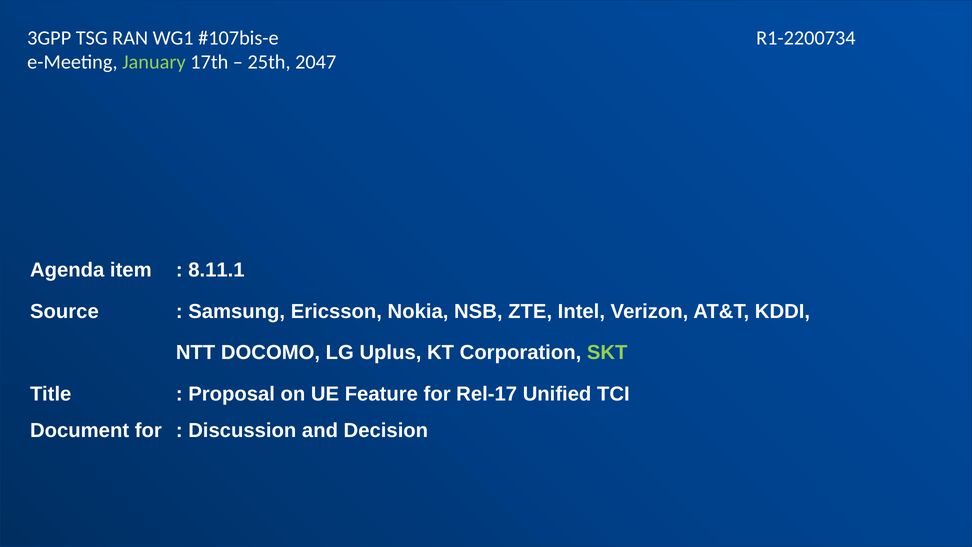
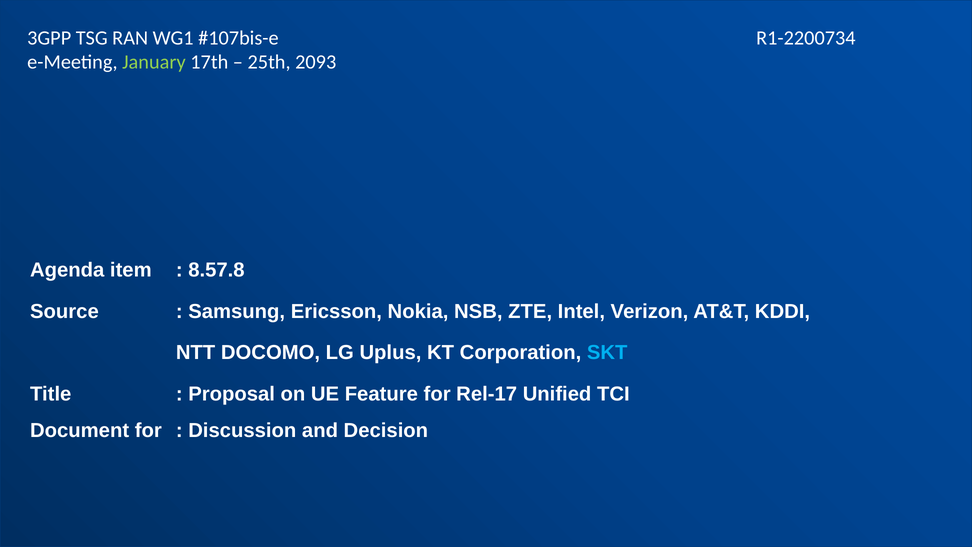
2047: 2047 -> 2093
8.11.1: 8.11.1 -> 8.57.8
SKT colour: light green -> light blue
